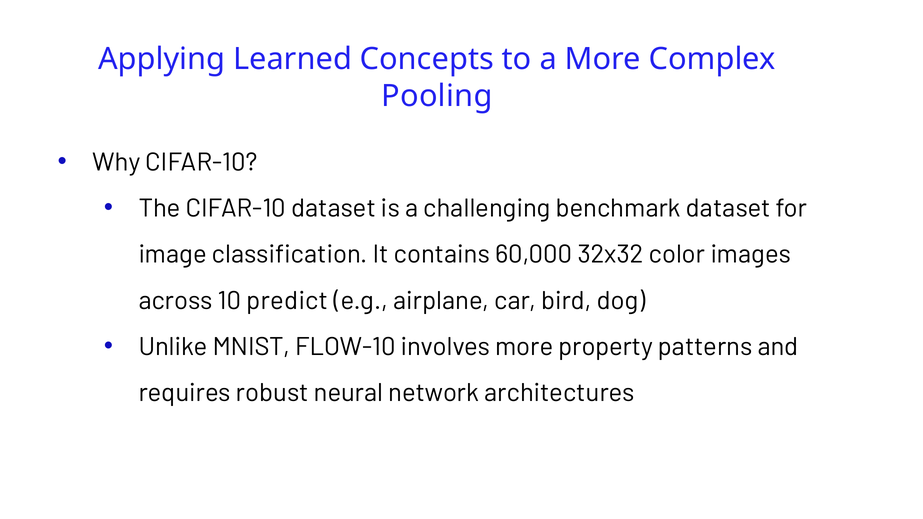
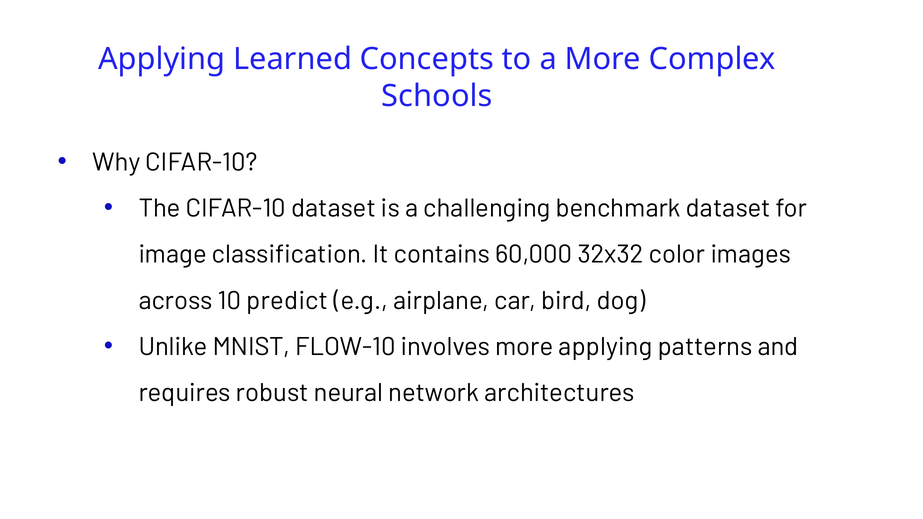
Pooling: Pooling -> Schools
more property: property -> applying
